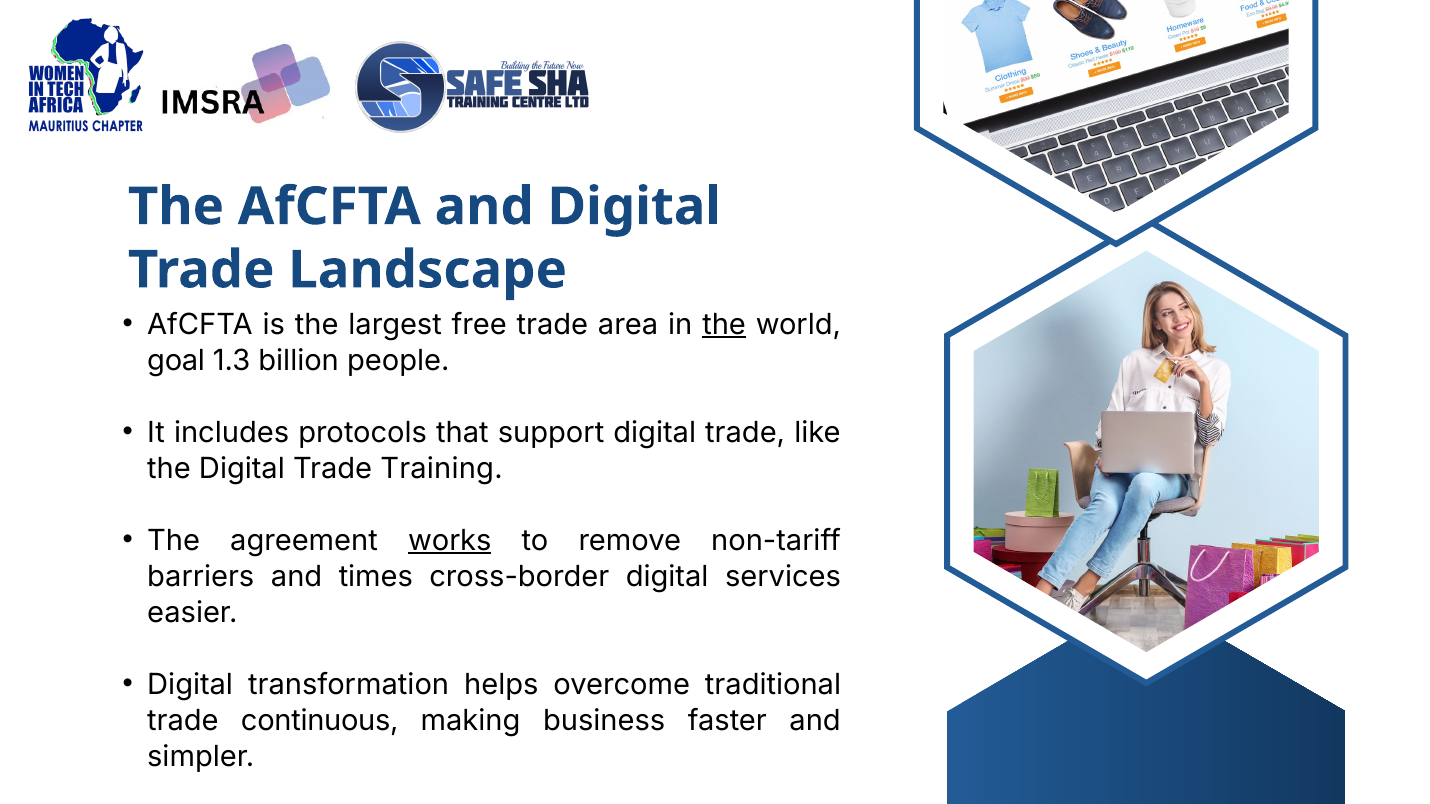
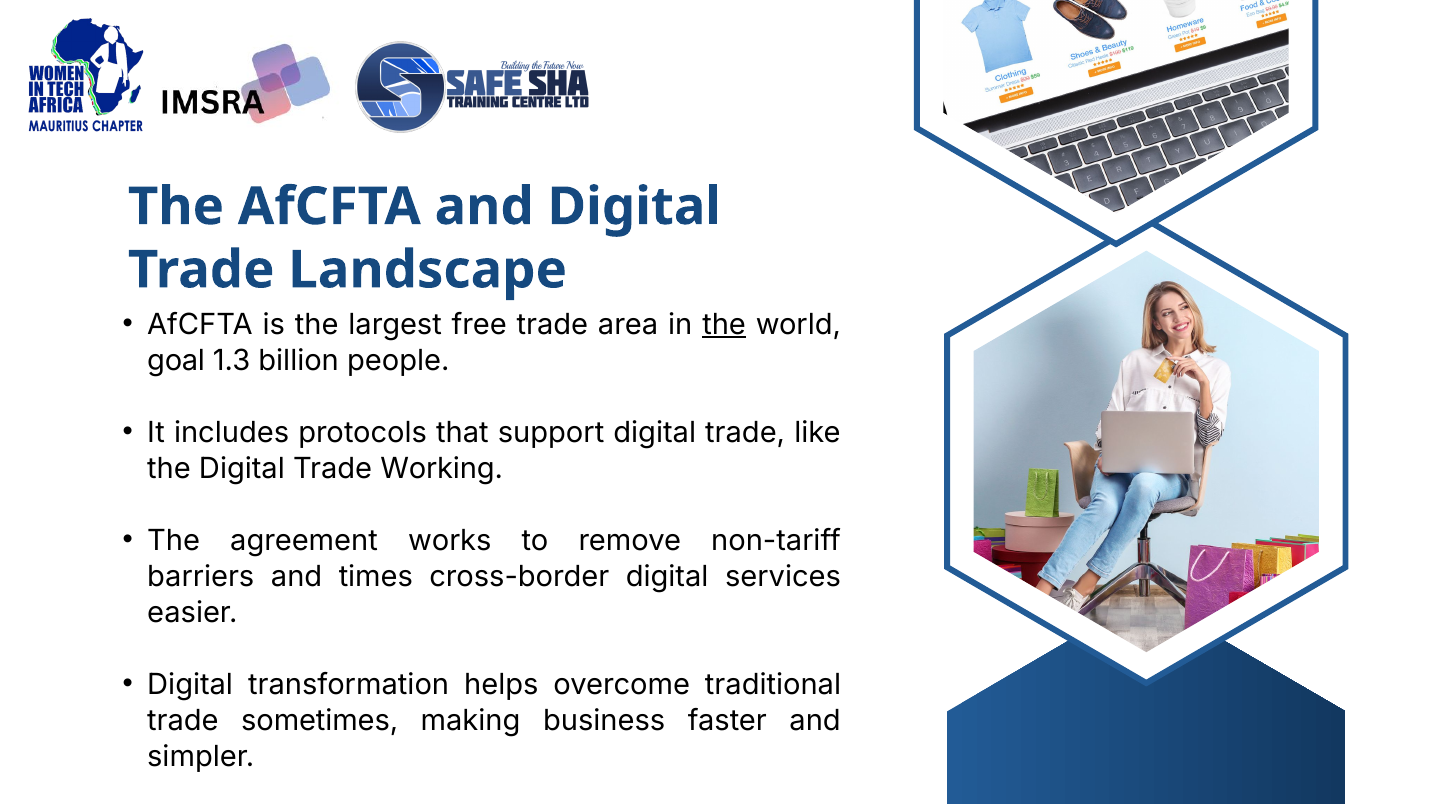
Training: Training -> Working
works underline: present -> none
continuous: continuous -> sometimes
